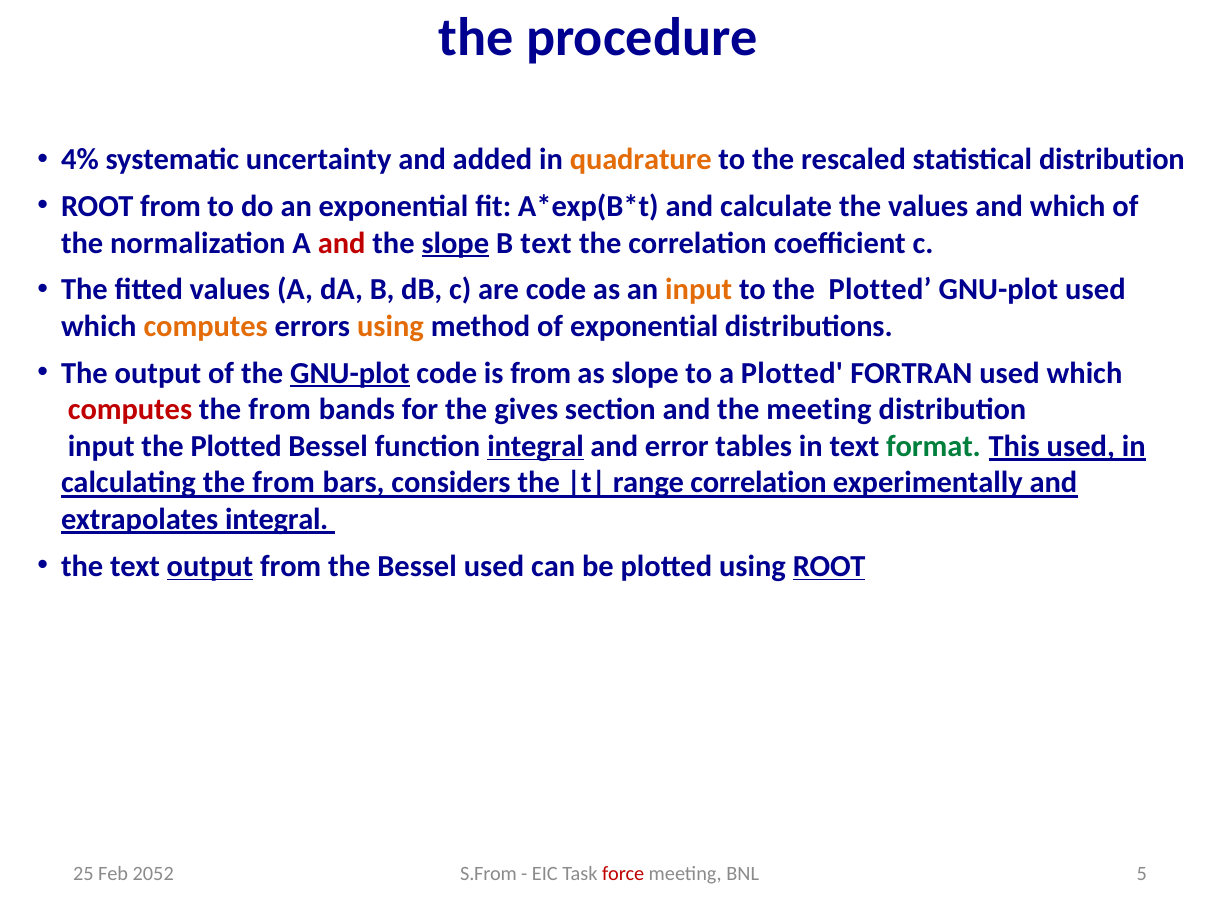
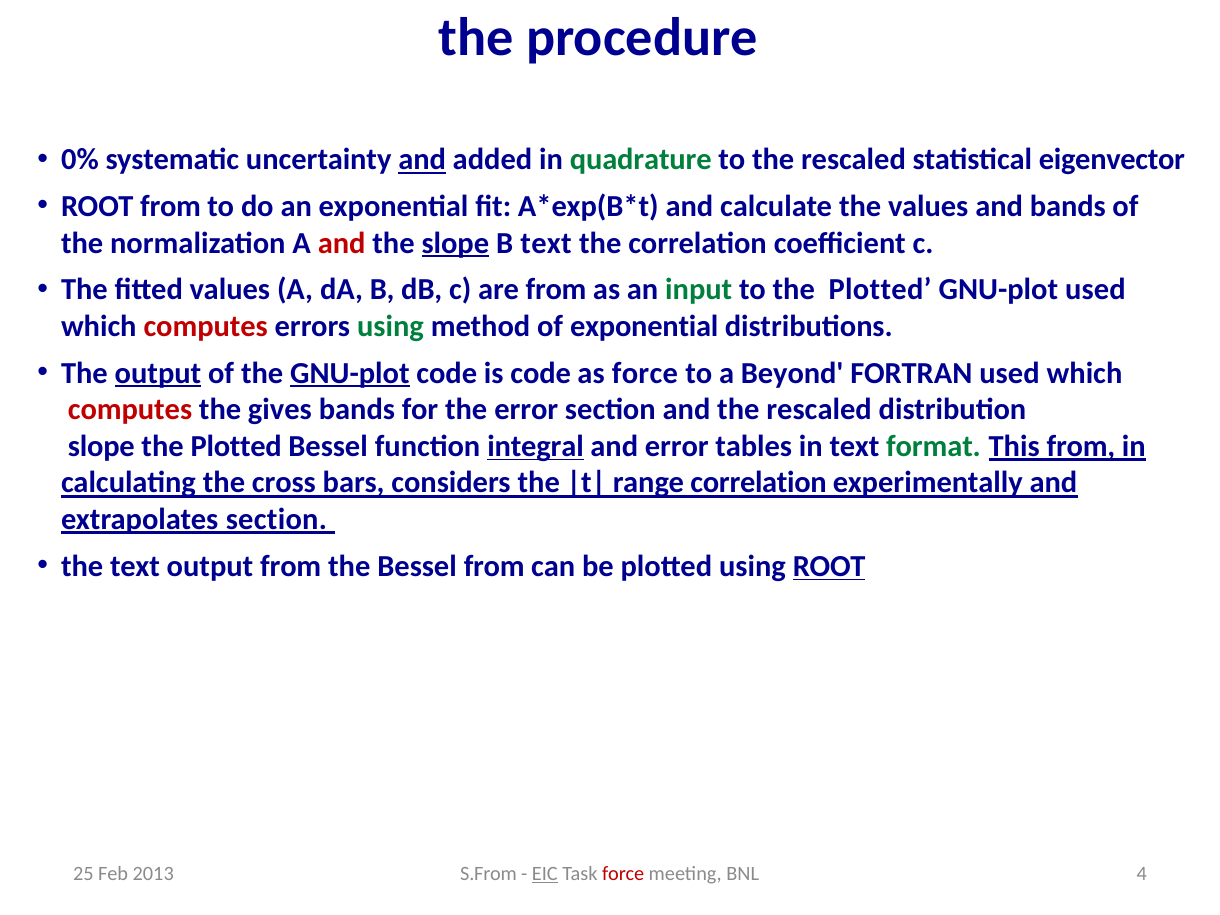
4%: 4% -> 0%
and at (422, 160) underline: none -> present
quadrature colour: orange -> green
statistical distribution: distribution -> eigenvector
and which: which -> bands
are code: code -> from
input at (699, 290) colour: orange -> green
computes at (206, 326) colour: orange -> red
using at (390, 326) colour: orange -> green
output at (158, 373) underline: none -> present
is from: from -> code
as slope: slope -> force
a Plotted: Plotted -> Beyond
from at (280, 410): from -> gives
the gives: gives -> error
and the meeting: meeting -> rescaled
input at (101, 446): input -> slope
This used: used -> from
calculating the from: from -> cross
extrapolates integral: integral -> section
output at (210, 566) underline: present -> none
Bessel used: used -> from
EIC underline: none -> present
5: 5 -> 4
2052: 2052 -> 2013
